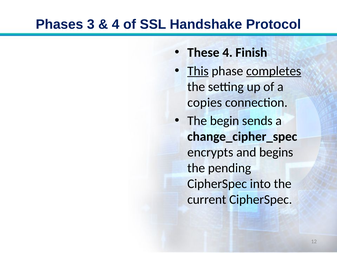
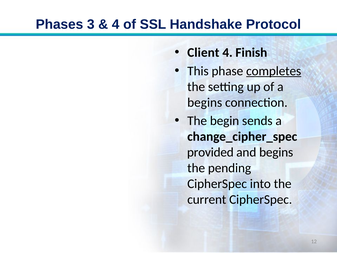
These: These -> Client
This underline: present -> none
copies at (205, 102): copies -> begins
encrypts: encrypts -> provided
